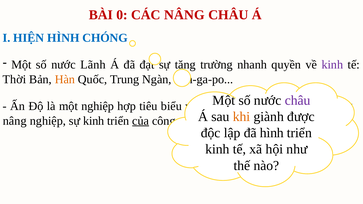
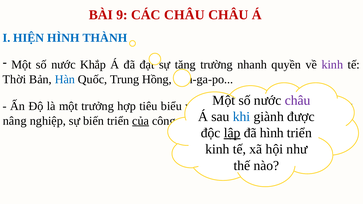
0: 0 -> 9
CÁC NÂNG: NÂNG -> CHÂU
CHÓNG: CHÓNG -> THÀNH
Lãnh: Lãnh -> Khắp
Hàn colour: orange -> blue
Ngàn: Ngàn -> Hồng
một nghiệp: nghiệp -> trưởng
khi colour: orange -> blue
sự kinh: kinh -> biến
lập underline: none -> present
